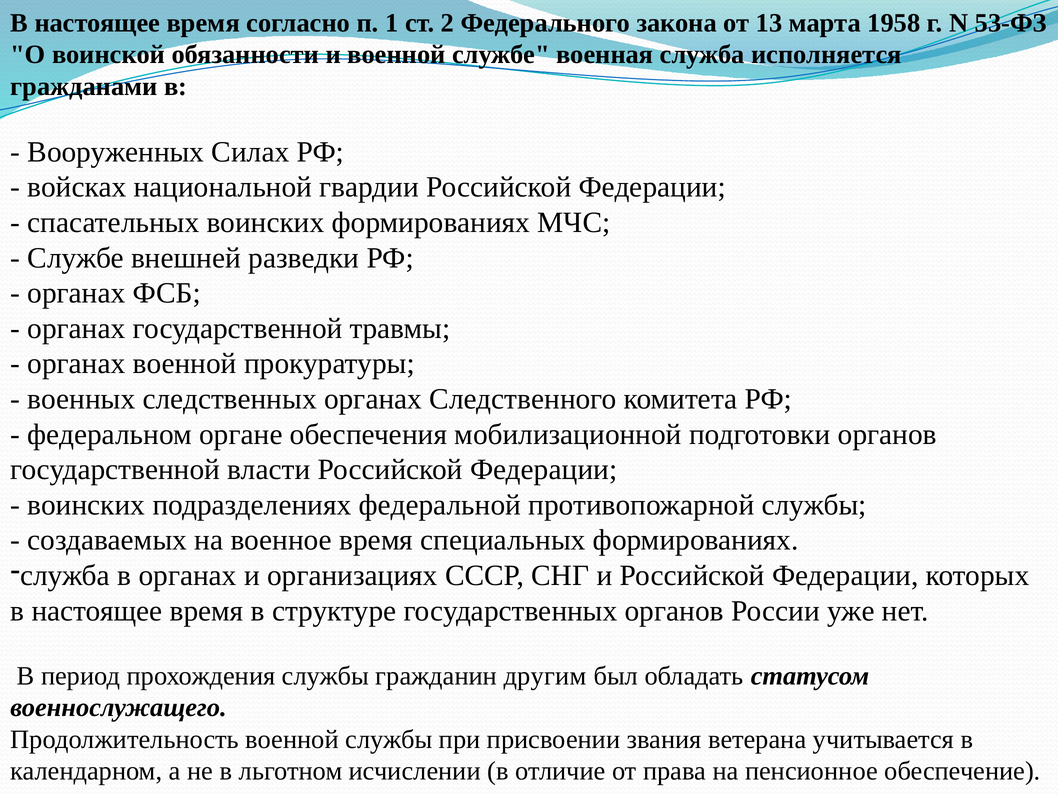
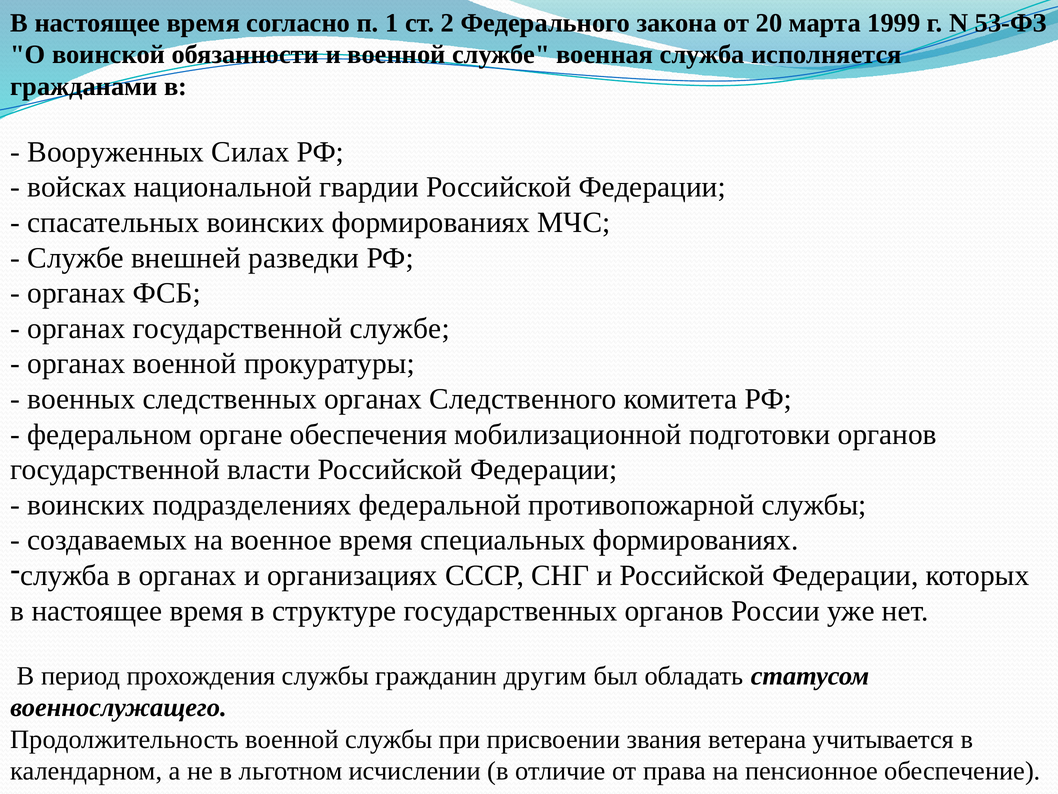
13: 13 -> 20
1958: 1958 -> 1999
государственной травмы: травмы -> службе
